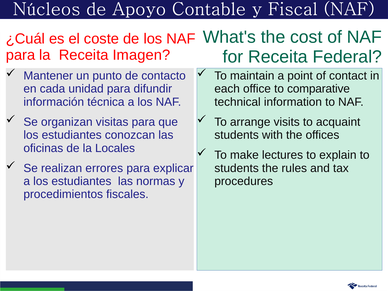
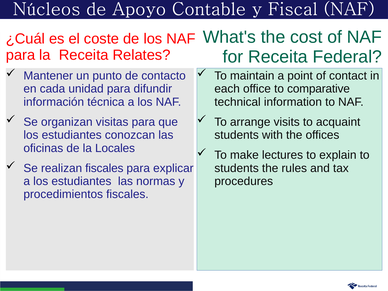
Imagen: Imagen -> Relates
realizan errores: errores -> fiscales
